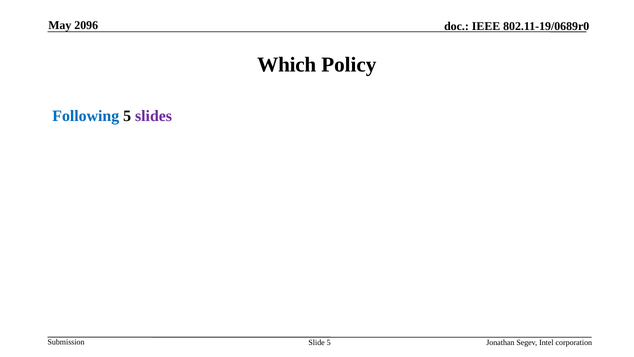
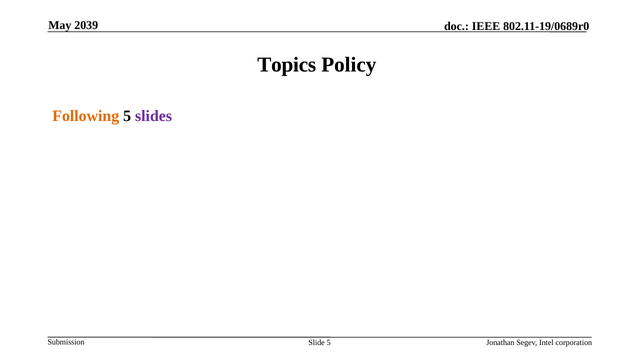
2096: 2096 -> 2039
Which: Which -> Topics
Following colour: blue -> orange
